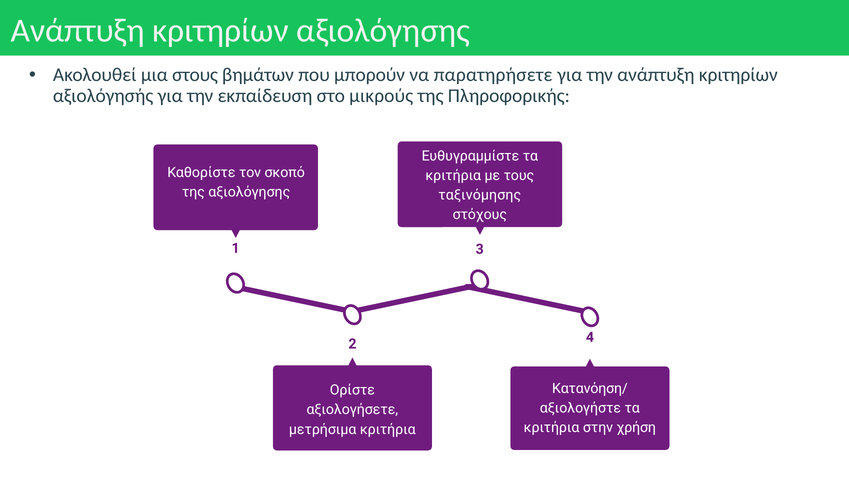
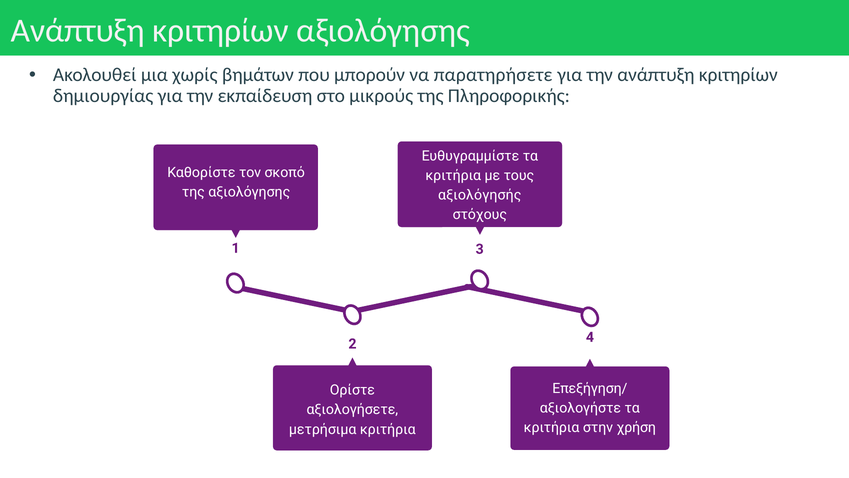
στους: στους -> χωρίς
αξιολόγησής: αξιολόγησής -> δημιουργίας
ταξινόμησης: ταξινόμησης -> αξιολόγησής
Κατανόηση/: Κατανόηση/ -> Επεξήγηση/
